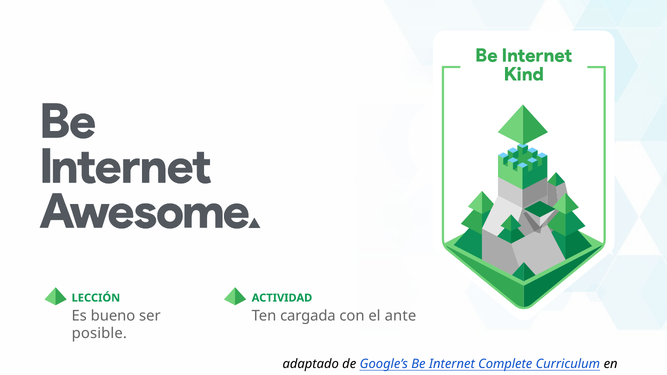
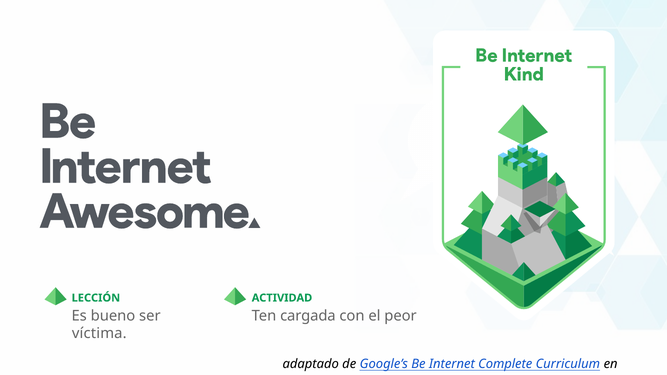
ante: ante -> peor
posible: posible -> víctima
